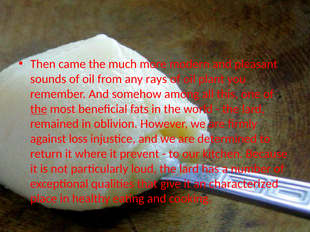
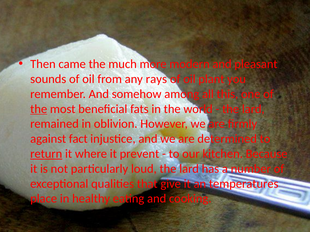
loss: loss -> fact
return underline: none -> present
characterized: characterized -> temperatures
